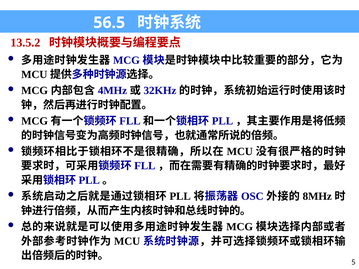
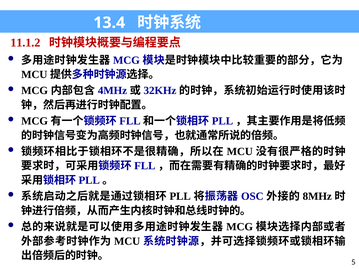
56.5: 56.5 -> 13.4
13.5.2: 13.5.2 -> 11.1.2
